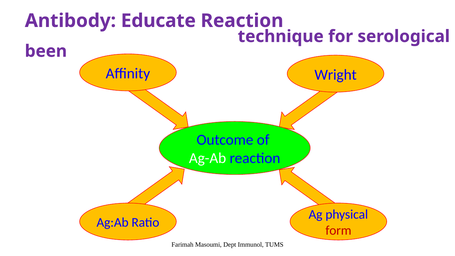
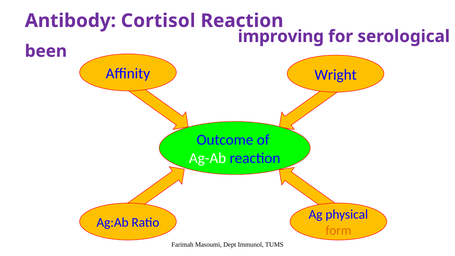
Educate: Educate -> Cortisol
technique: technique -> improving
form colour: red -> orange
